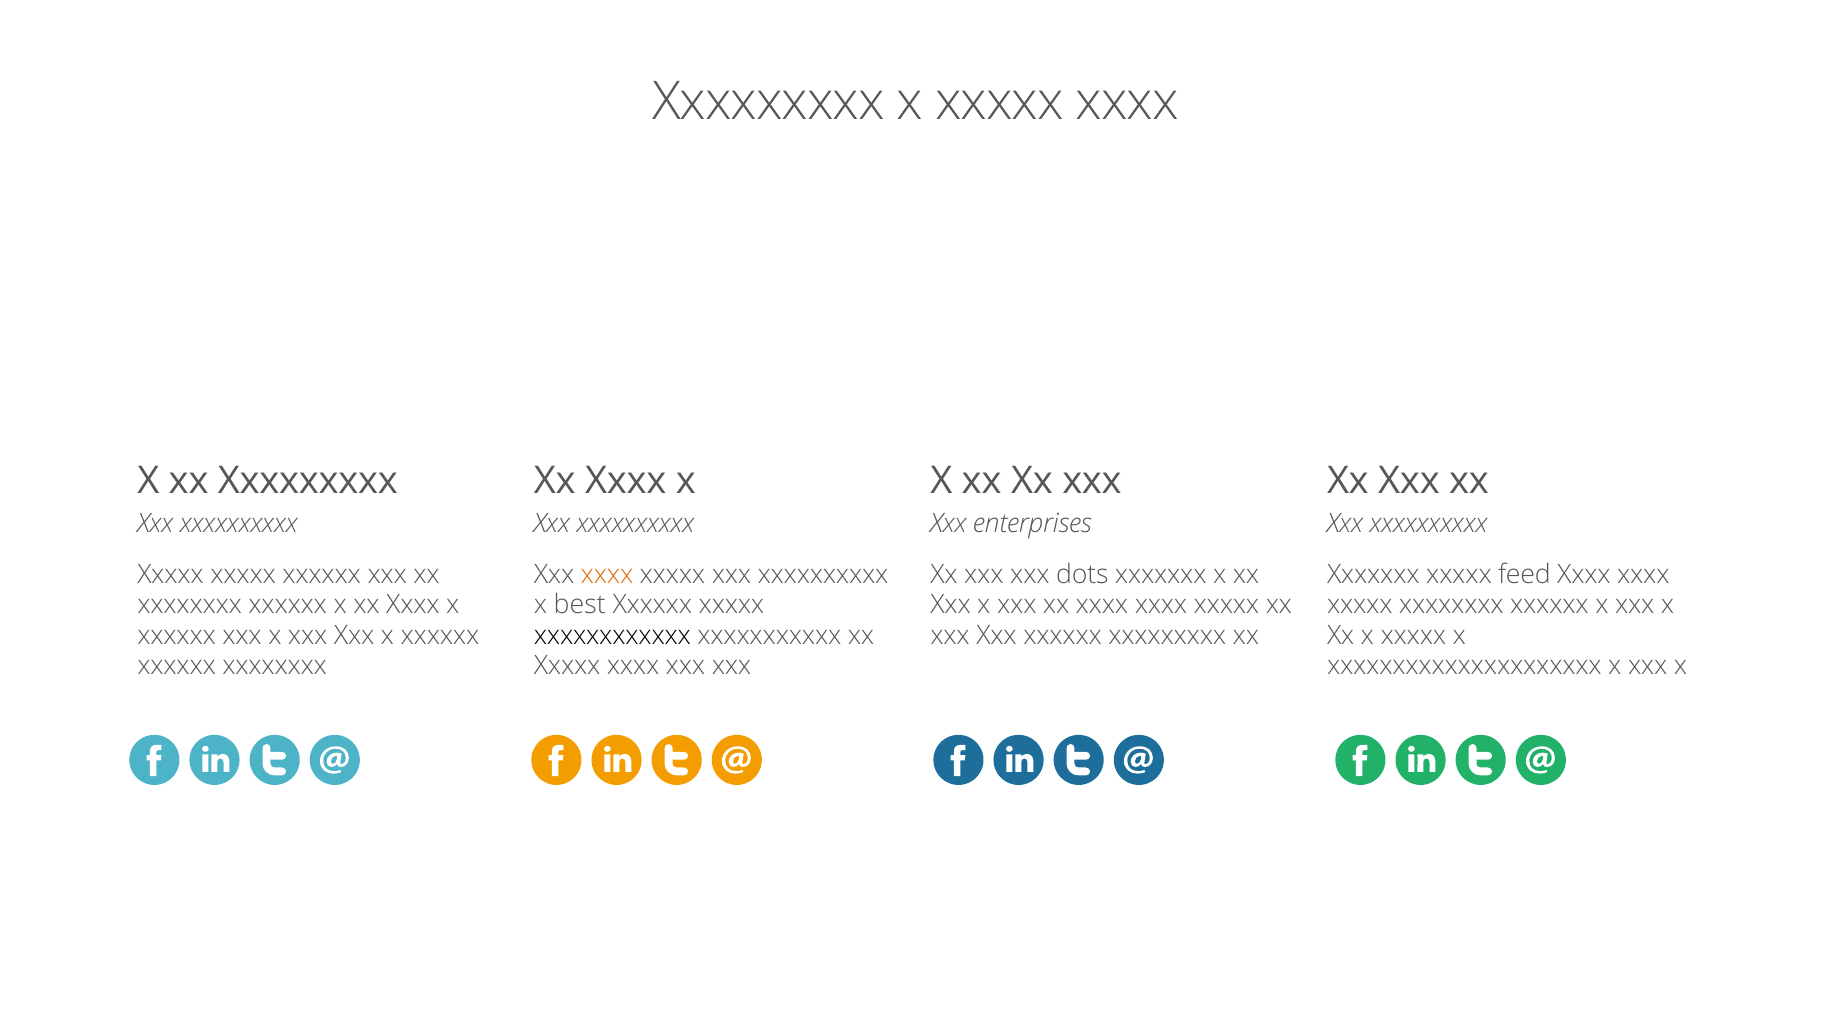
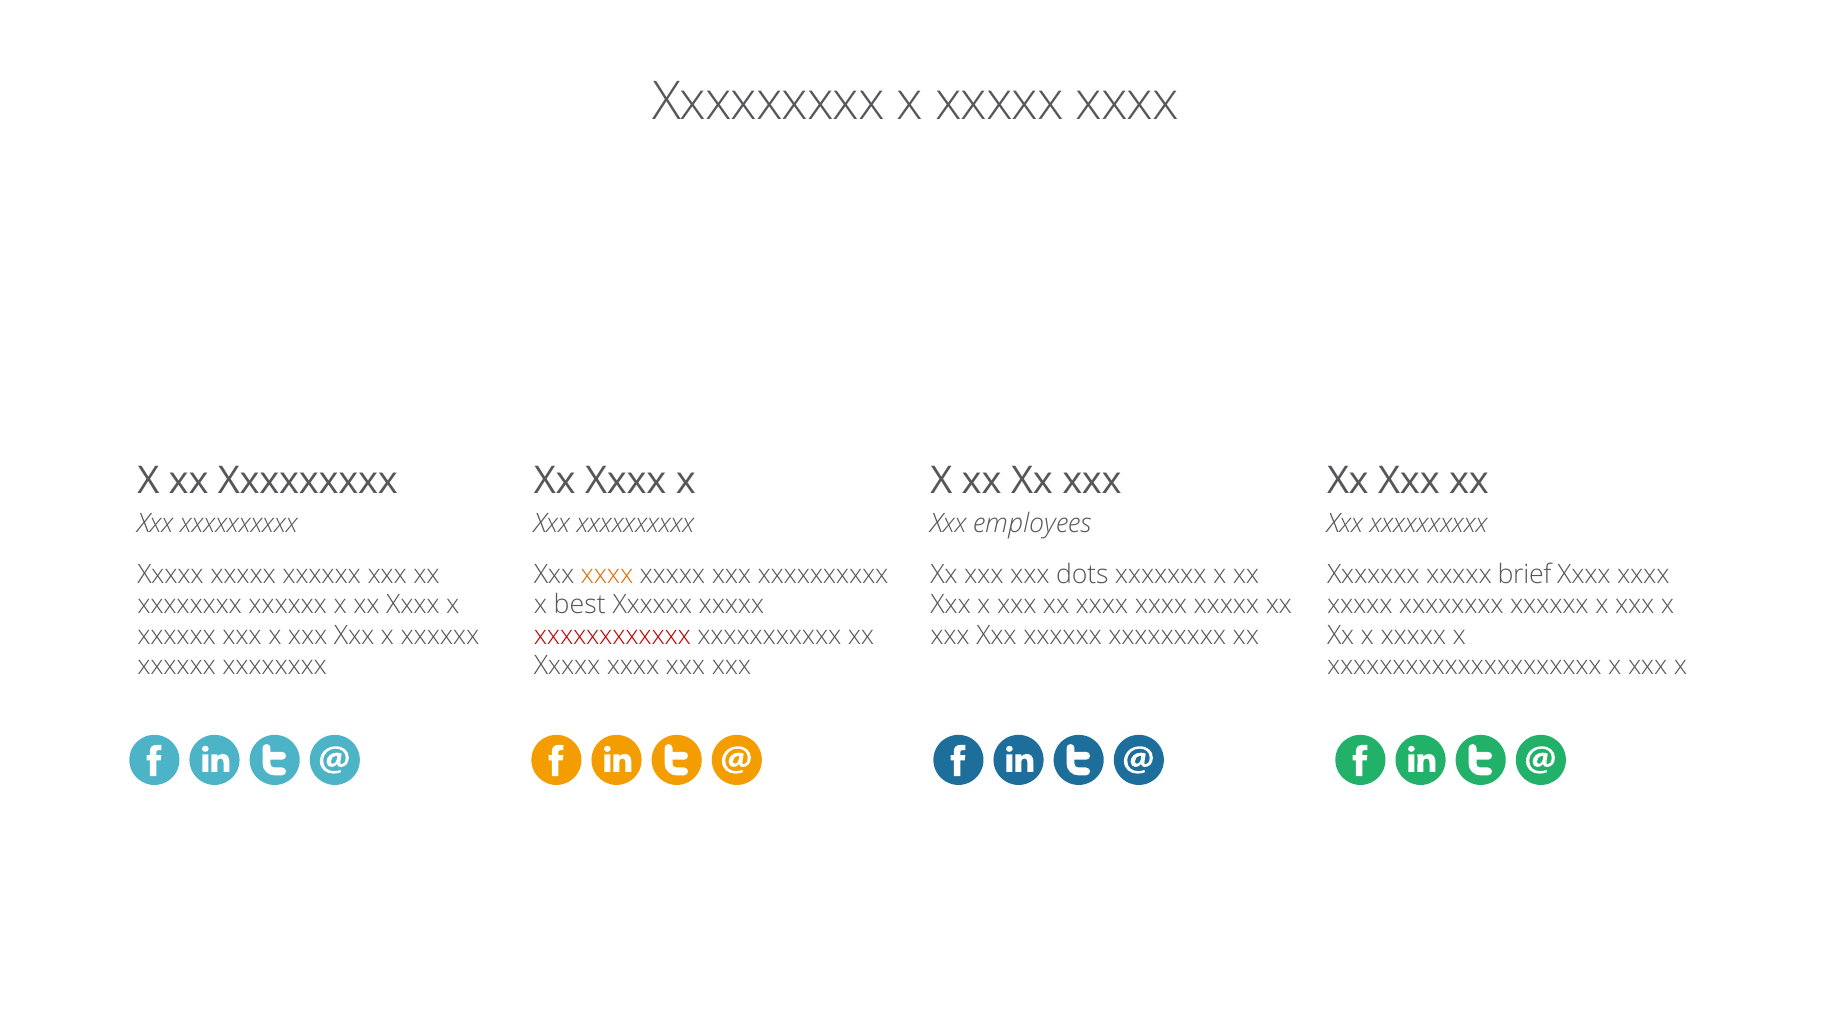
enterprises: enterprises -> employees
feed: feed -> brief
xxxxxxxxxxxx colour: black -> red
